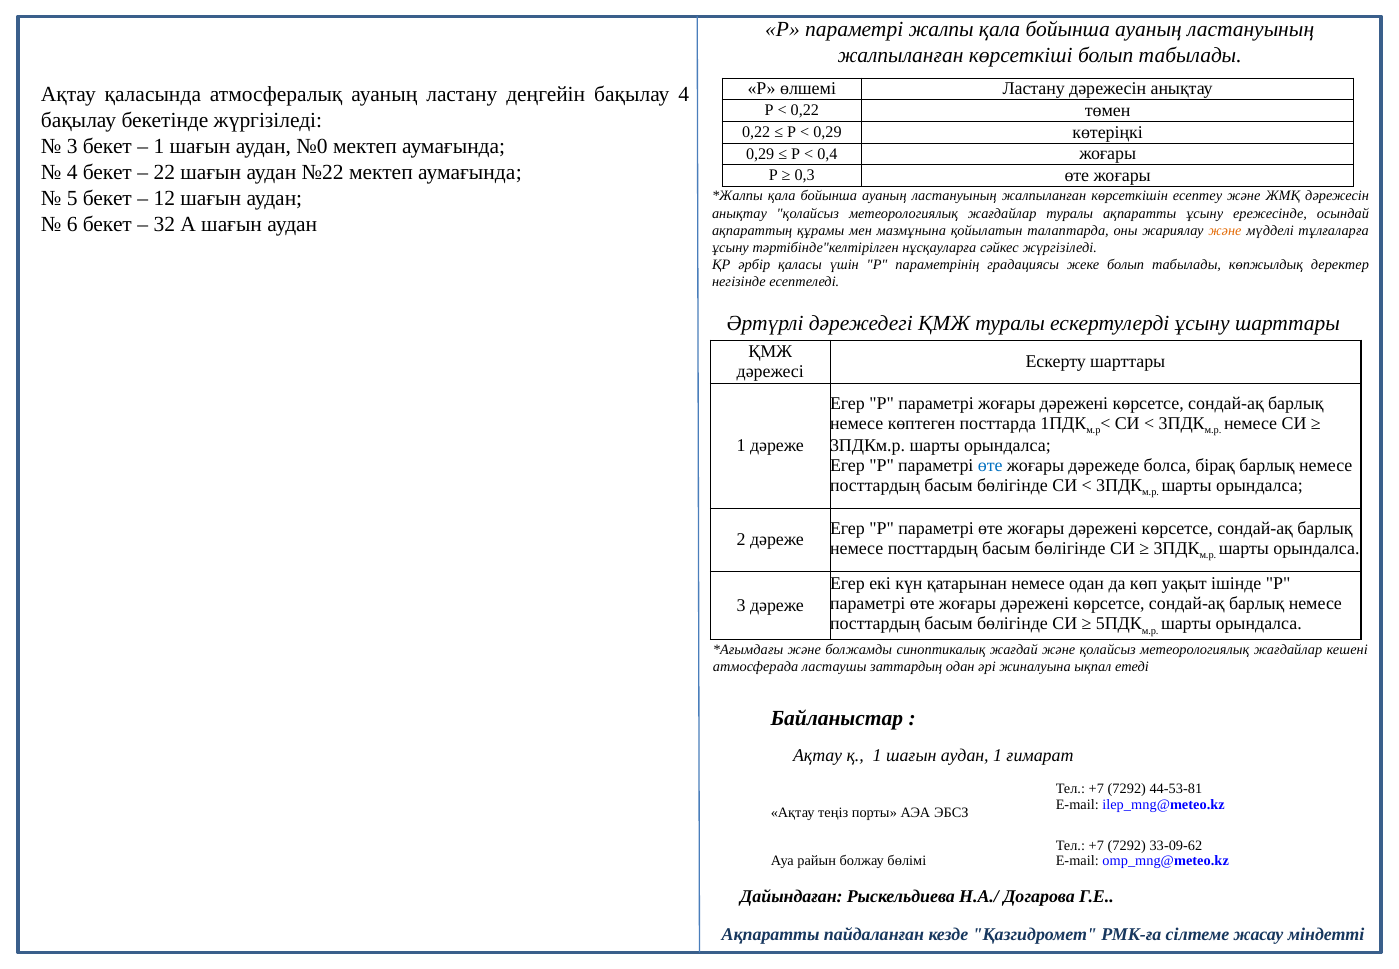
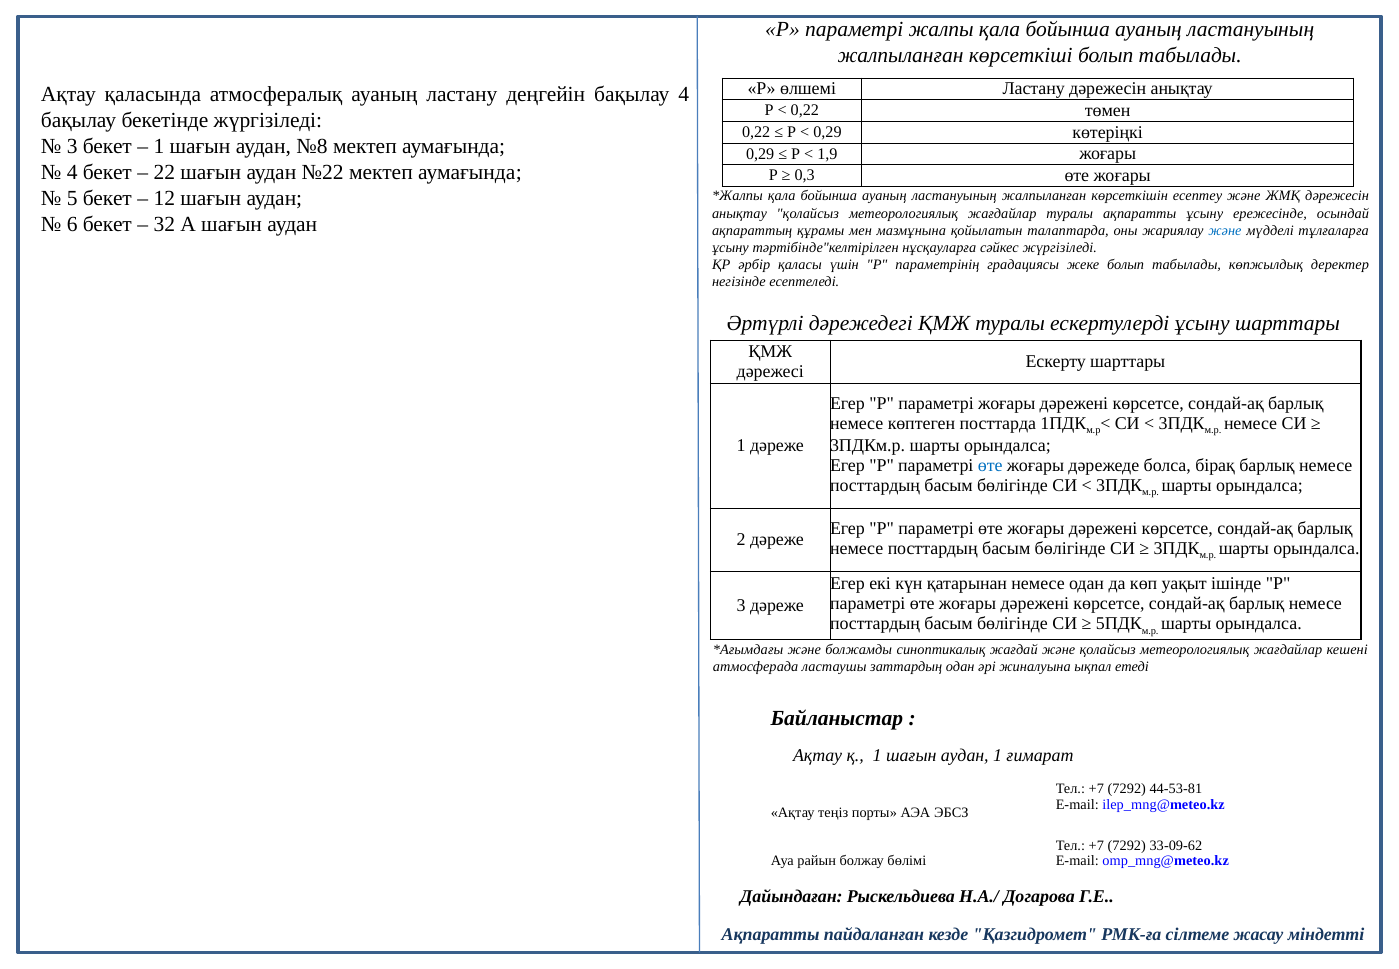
№0: №0 -> №8
0,4: 0,4 -> 1,9
және at (1225, 231) colour: orange -> blue
